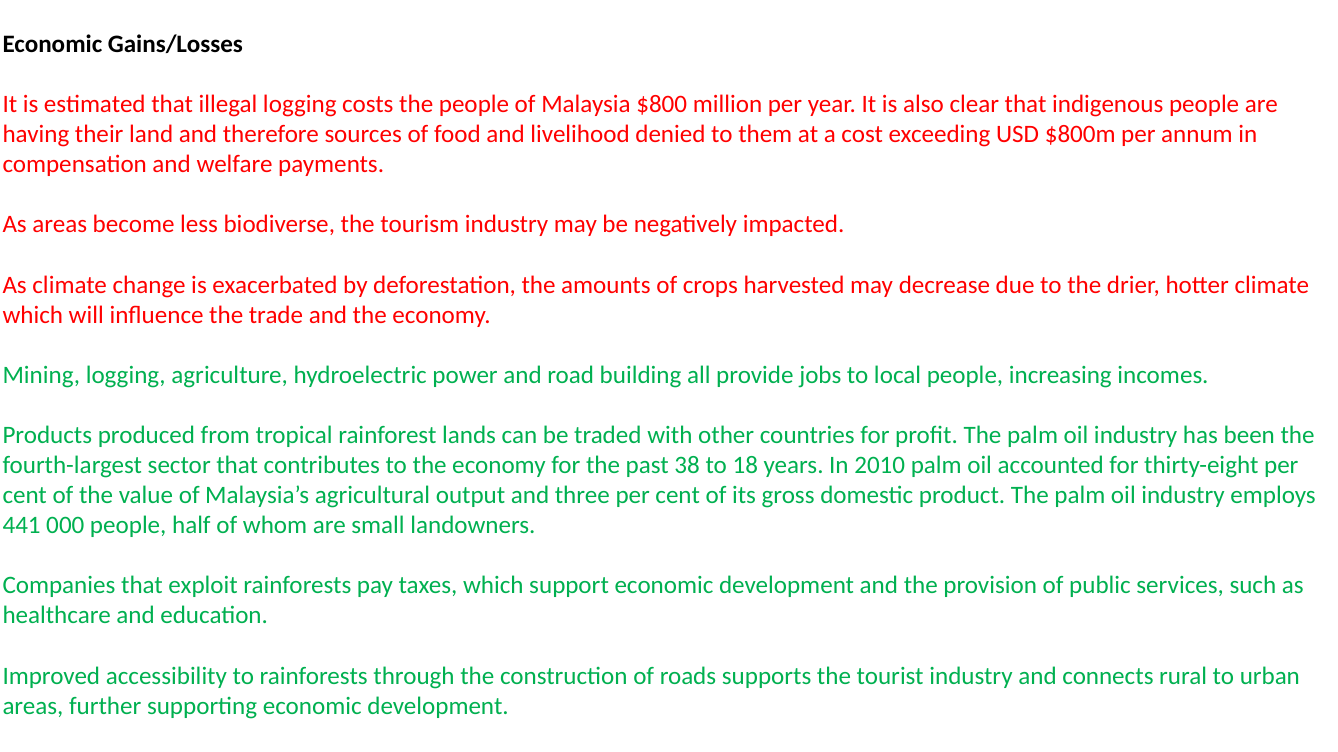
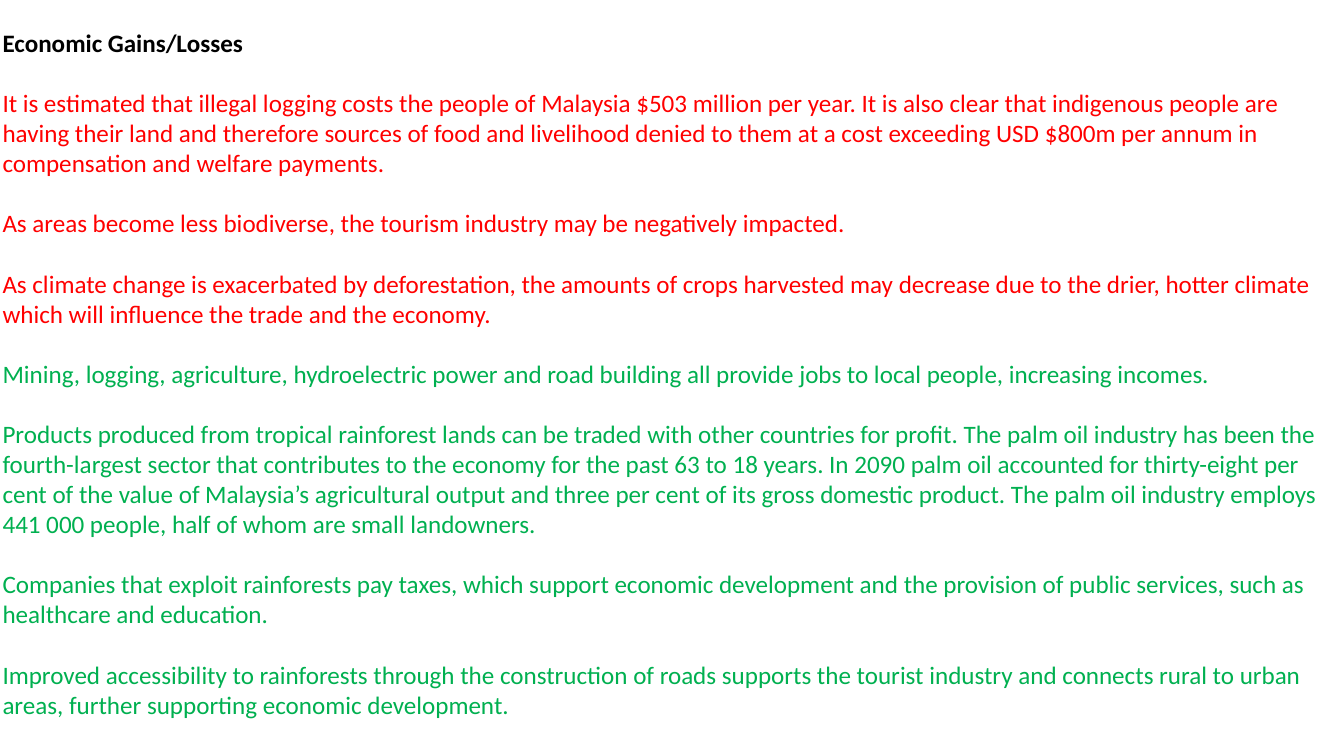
$800: $800 -> $503
38: 38 -> 63
2010: 2010 -> 2090
